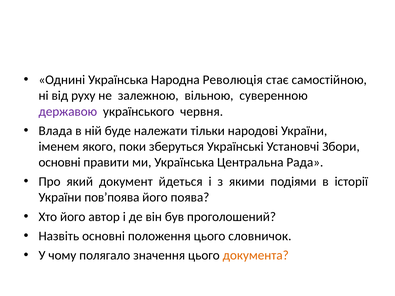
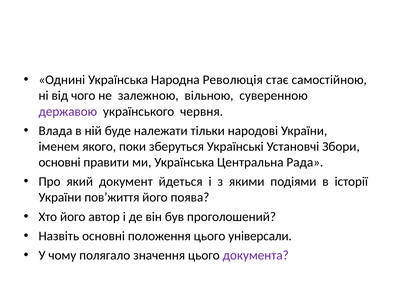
руху: руху -> чого
пов’поява: пов’поява -> пов’життя
словничок: словничок -> універсали
документа colour: orange -> purple
